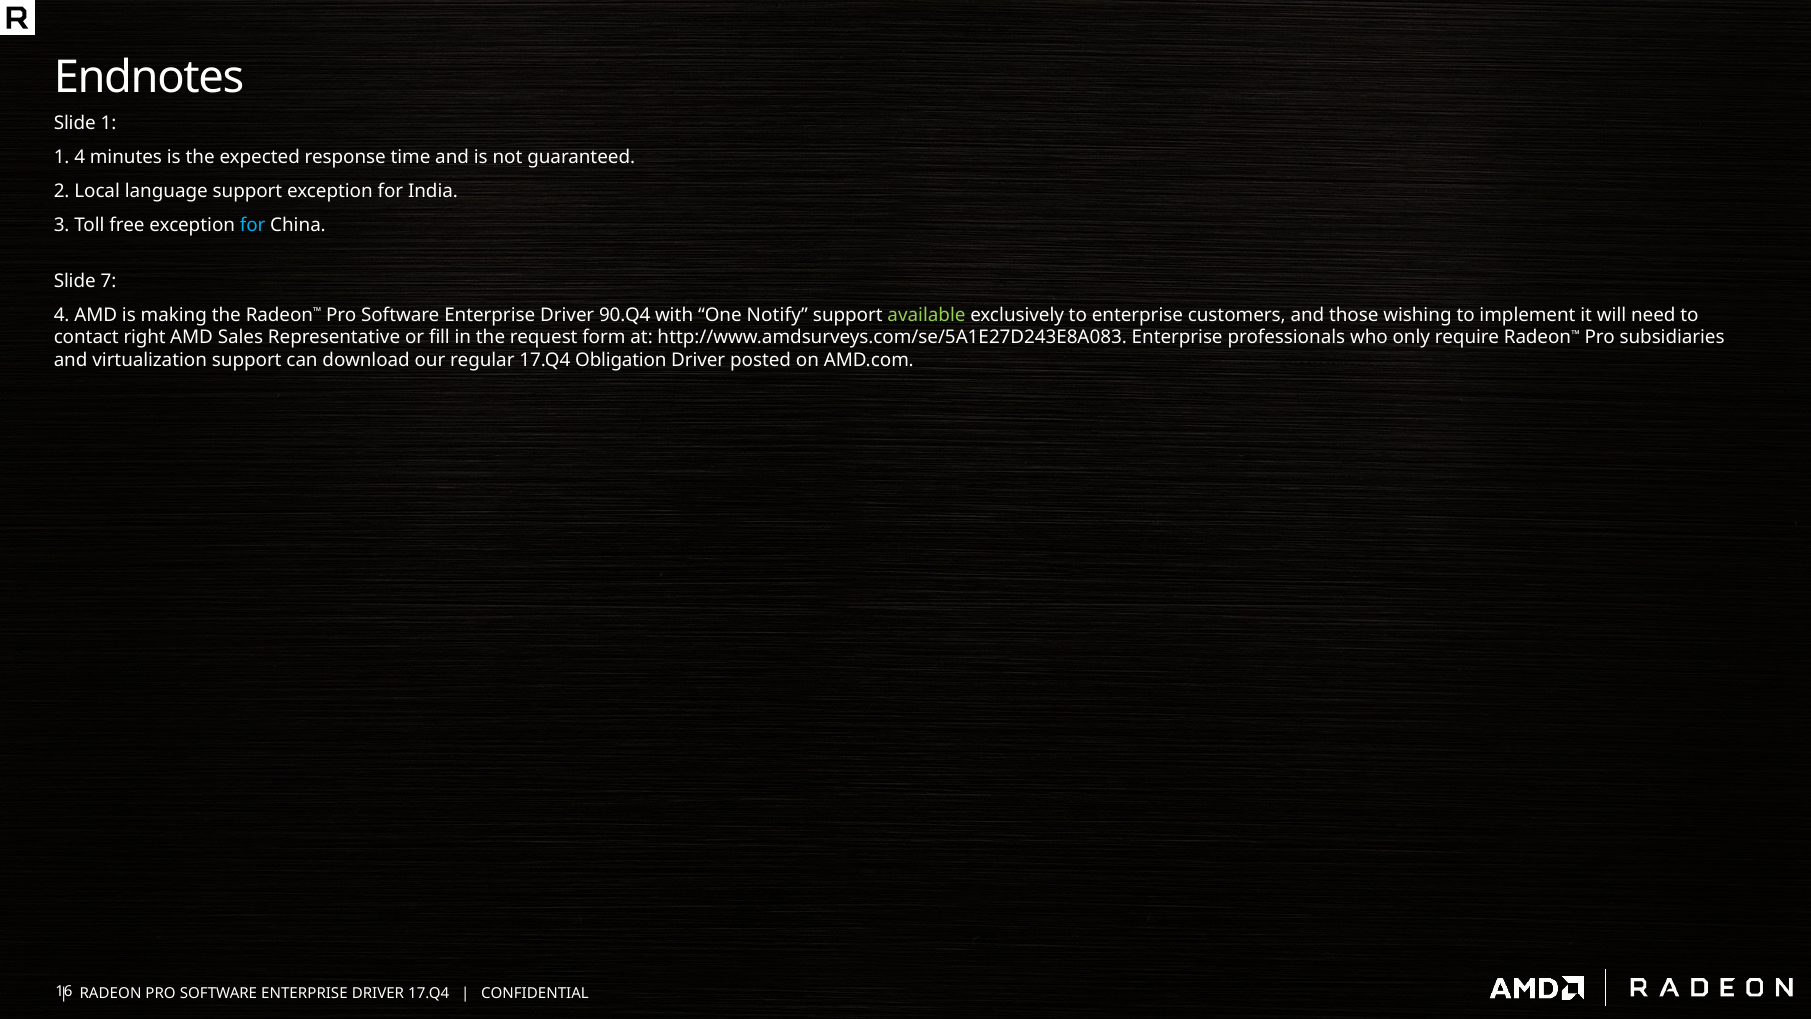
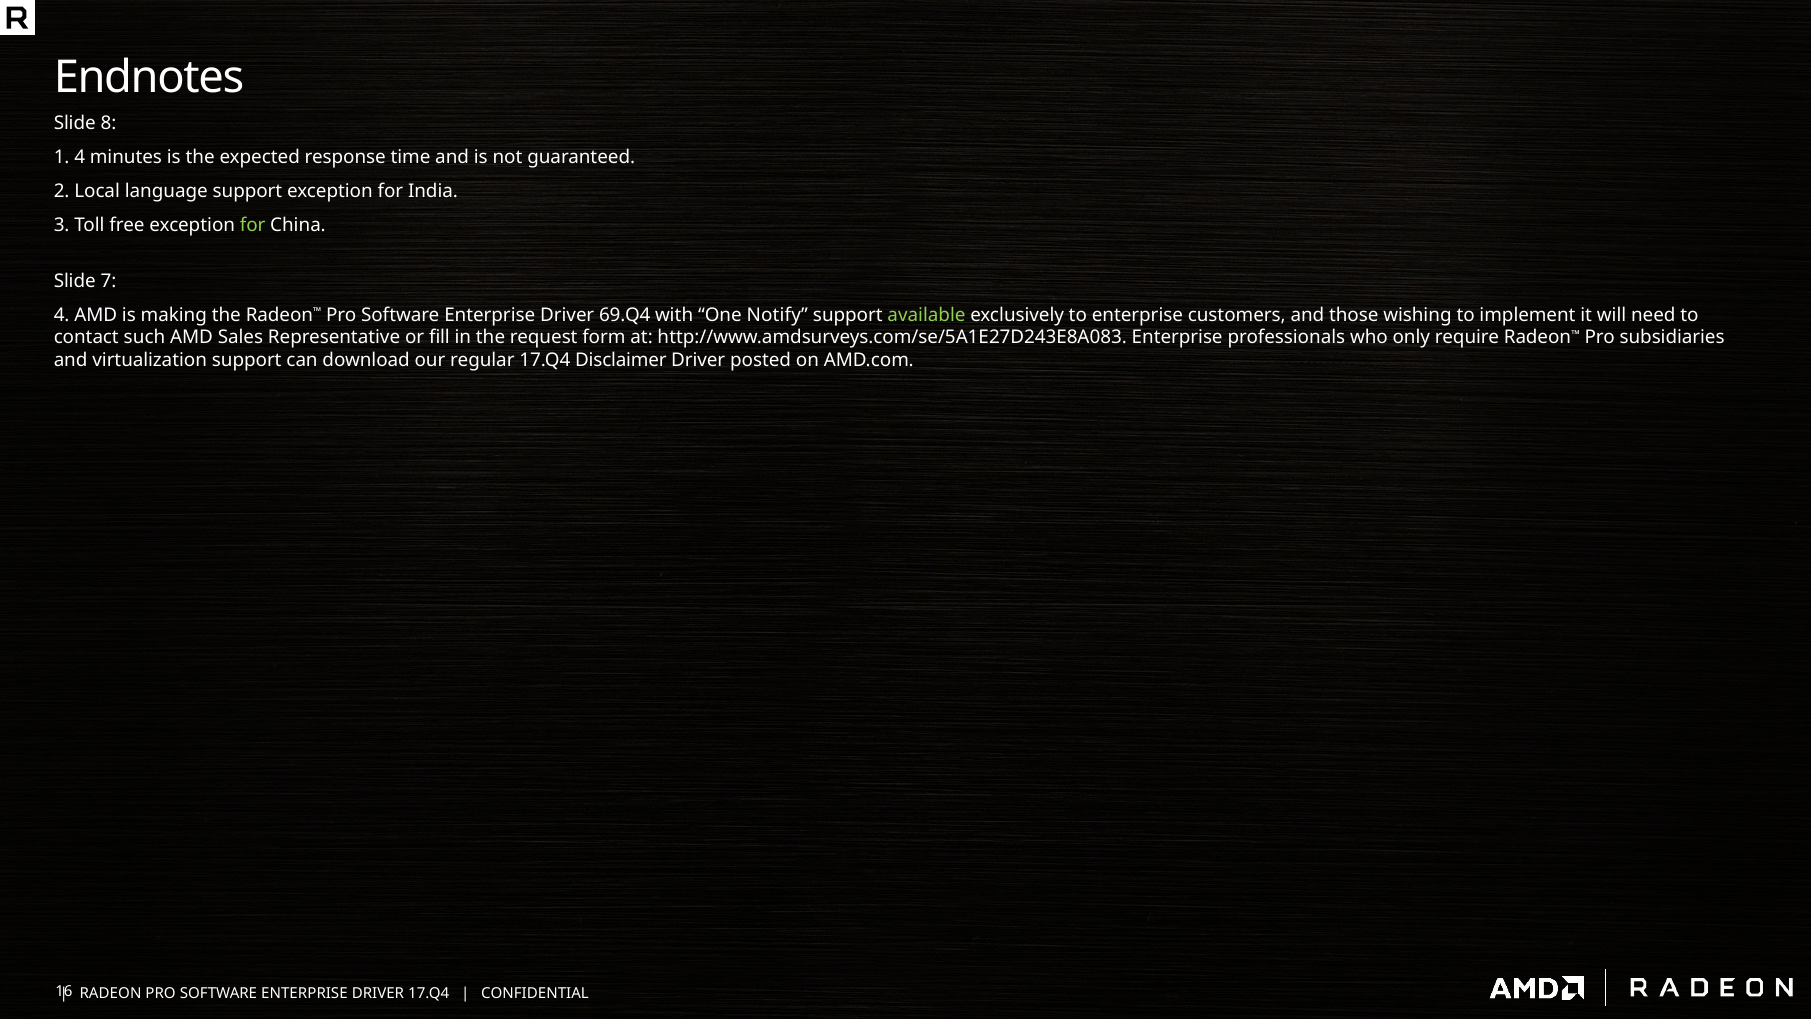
Slide 1: 1 -> 8
for at (253, 225) colour: light blue -> light green
90.Q4: 90.Q4 -> 69.Q4
right: right -> such
Obligation: Obligation -> Disclaimer
